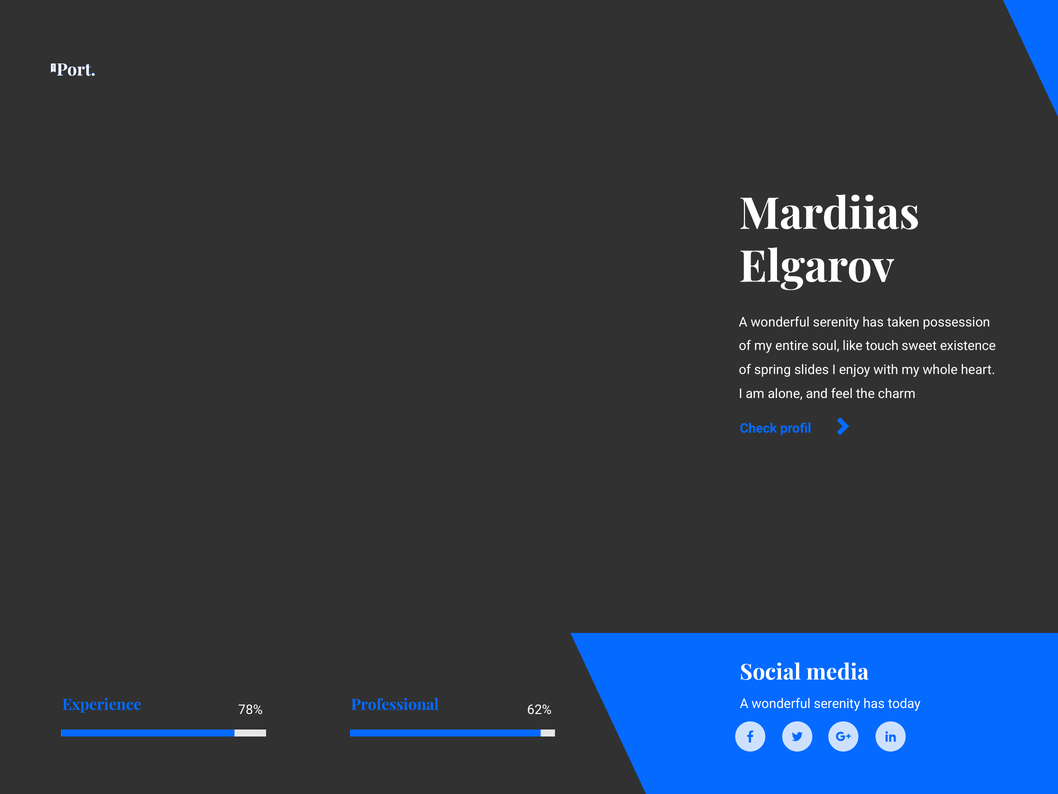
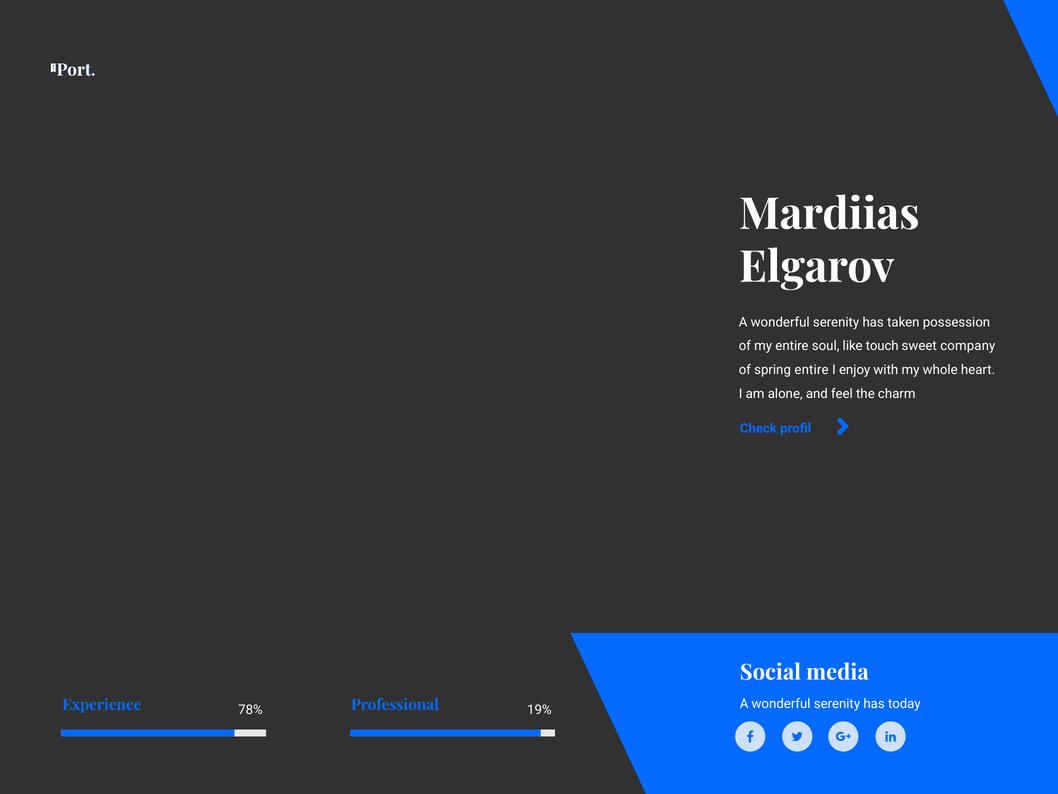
existence: existence -> company
spring slides: slides -> entire
62%: 62% -> 19%
